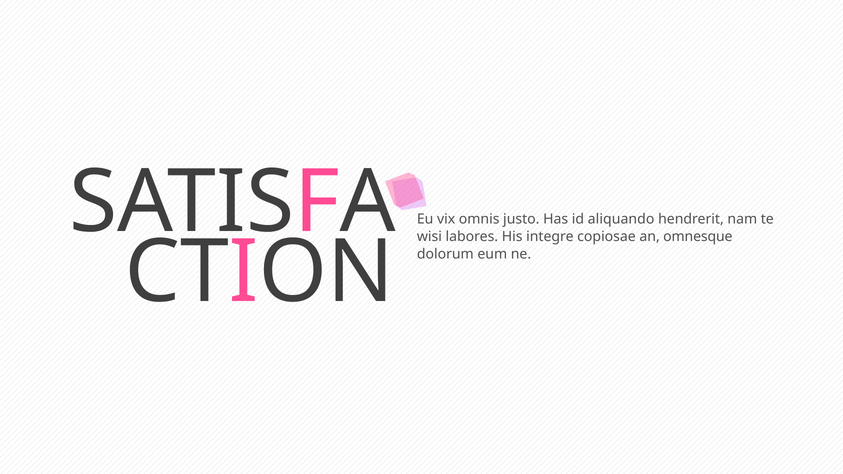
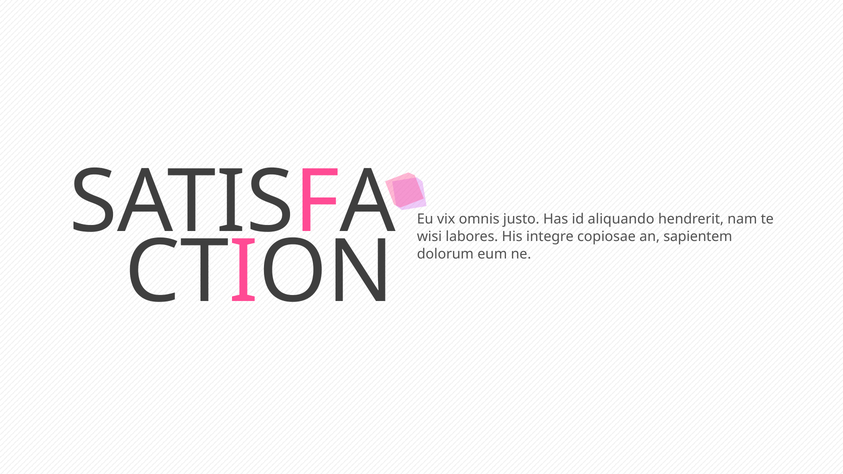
omnesque: omnesque -> sapientem
